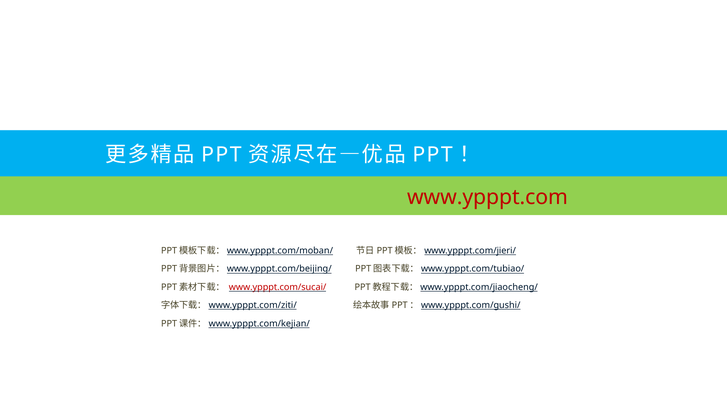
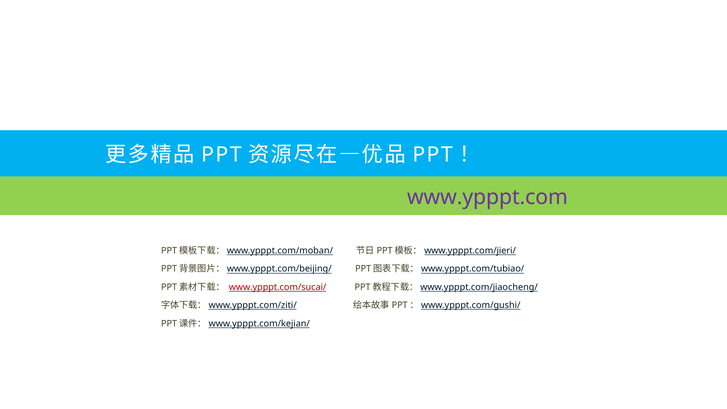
www.ypppt.com colour: red -> purple
